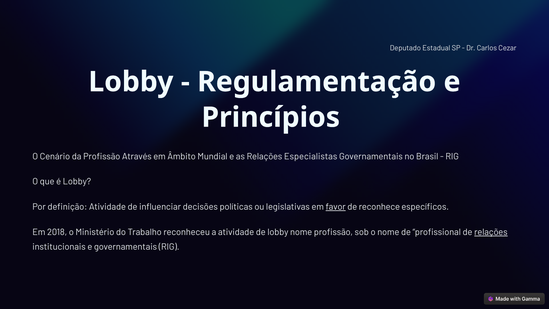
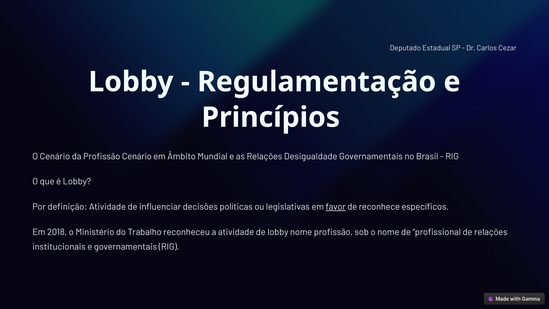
Profissão Através: Através -> Cenário
Especialistas: Especialistas -> Desigualdade
relações at (491, 232) underline: present -> none
